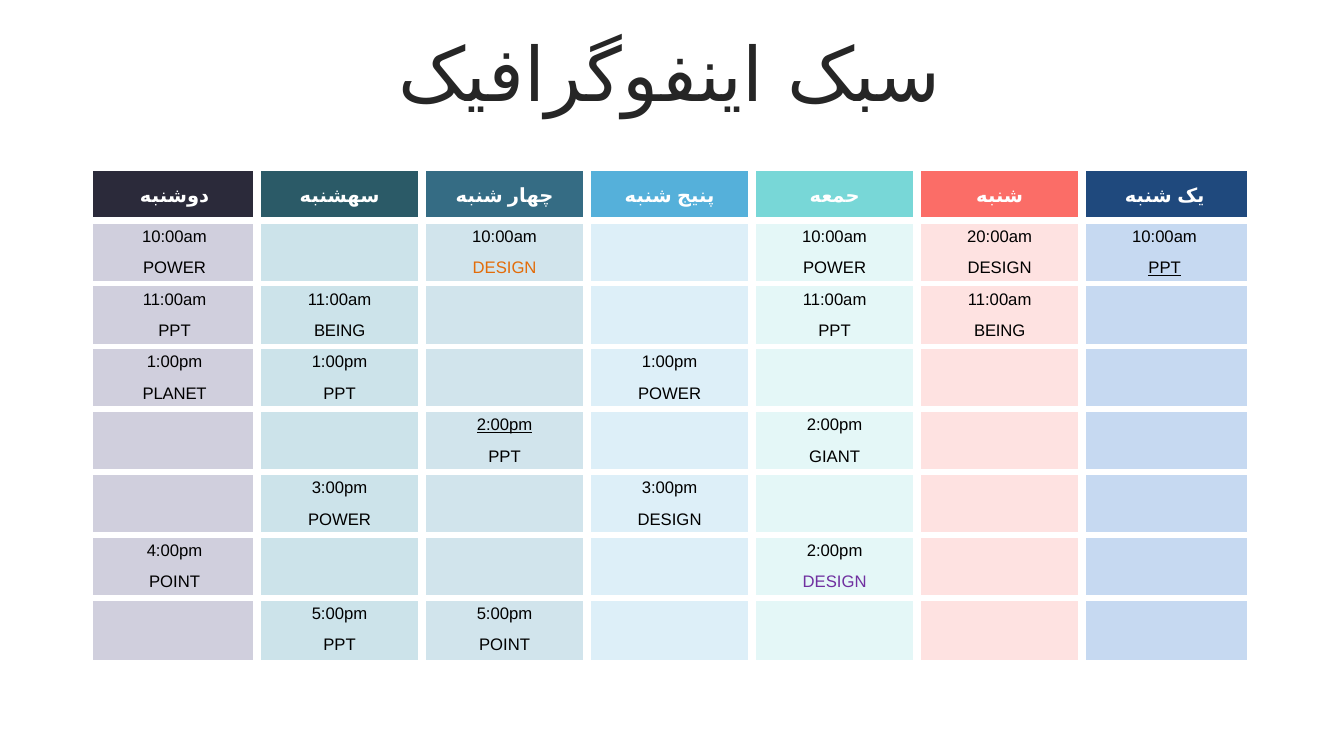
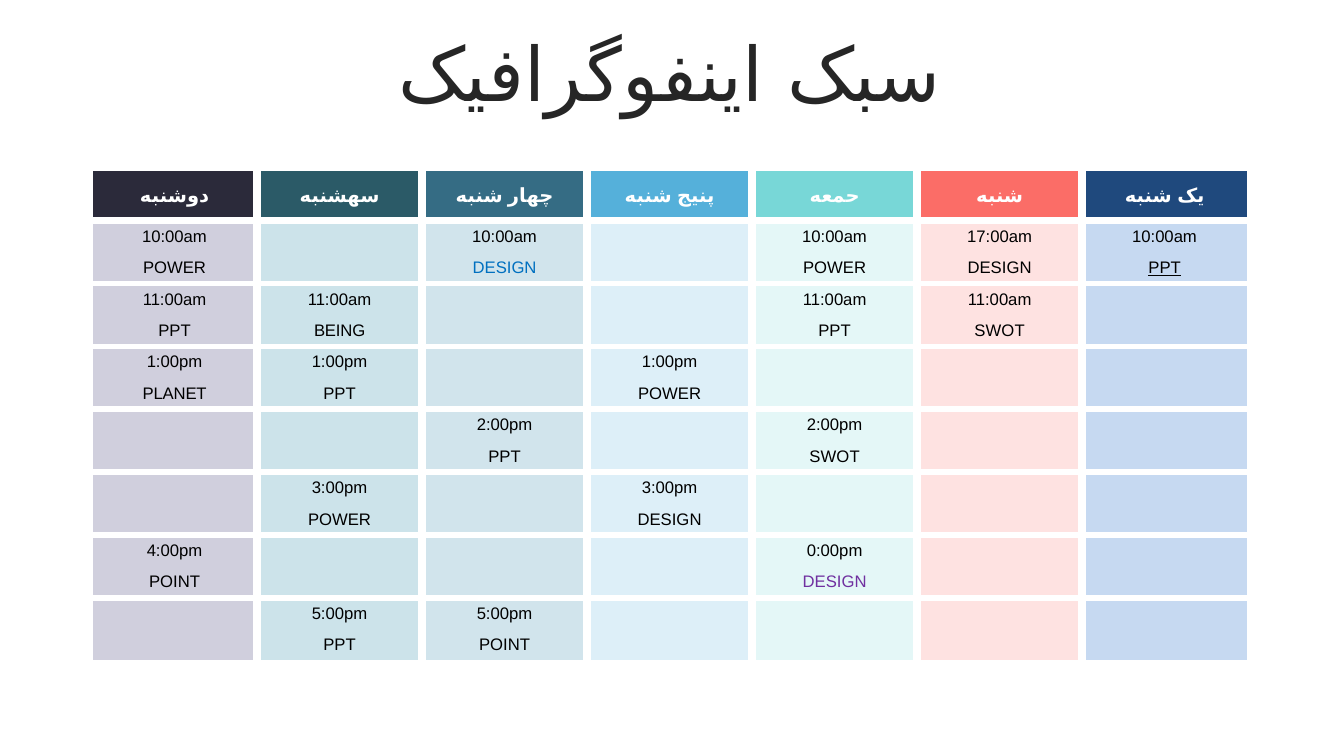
20:00am: 20:00am -> 17:00am
DESIGN at (505, 268) colour: orange -> blue
BEING at (1000, 331): BEING -> SWOT
2:00pm at (505, 426) underline: present -> none
GIANT at (835, 457): GIANT -> SWOT
4:00pm 2:00pm: 2:00pm -> 0:00pm
